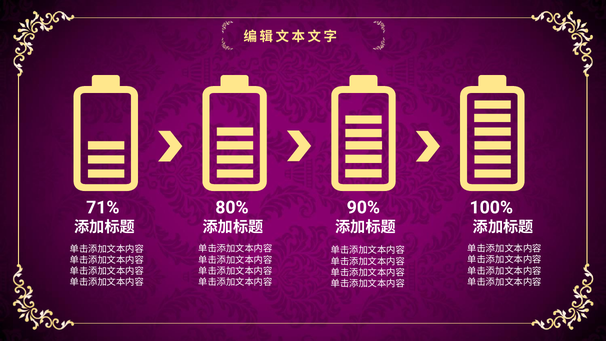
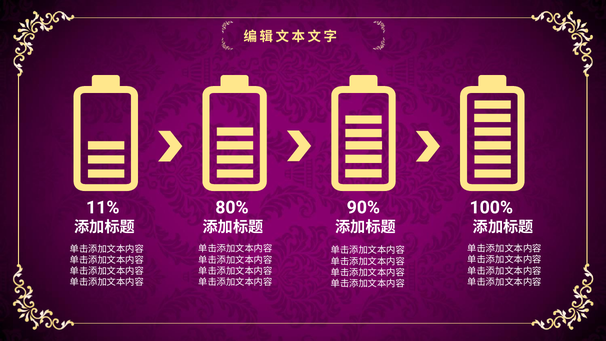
71%: 71% -> 11%
